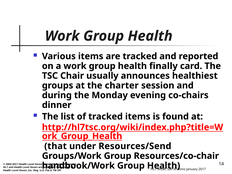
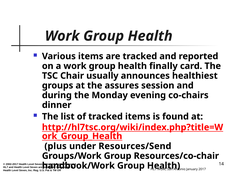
charter: charter -> assures
that: that -> plus
